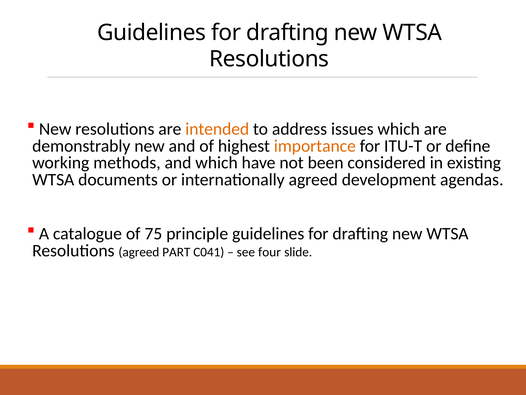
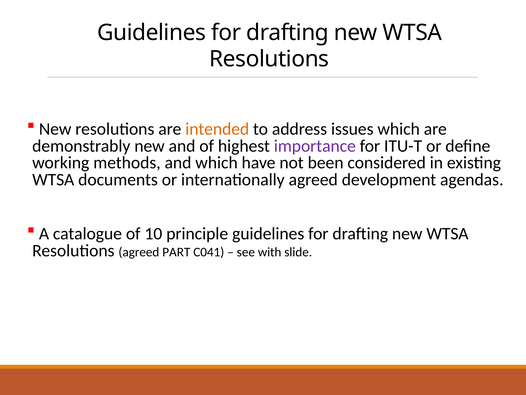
importance colour: orange -> purple
75: 75 -> 10
four: four -> with
